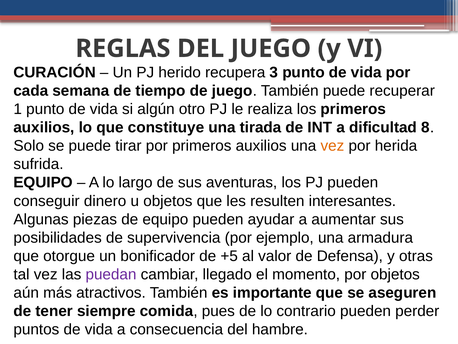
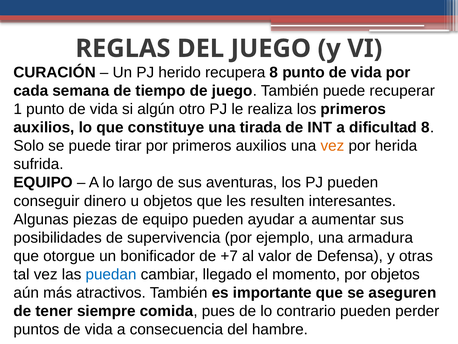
recupera 3: 3 -> 8
+5: +5 -> +7
puedan colour: purple -> blue
